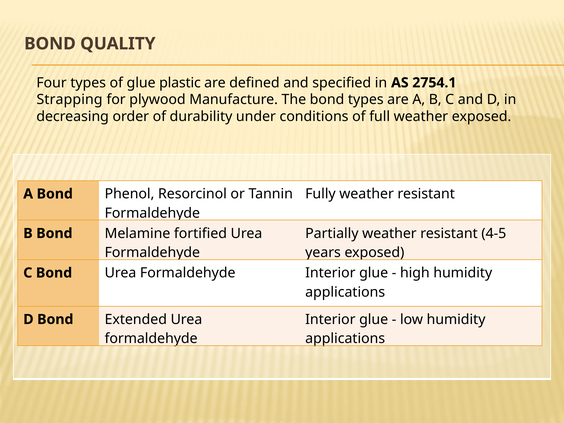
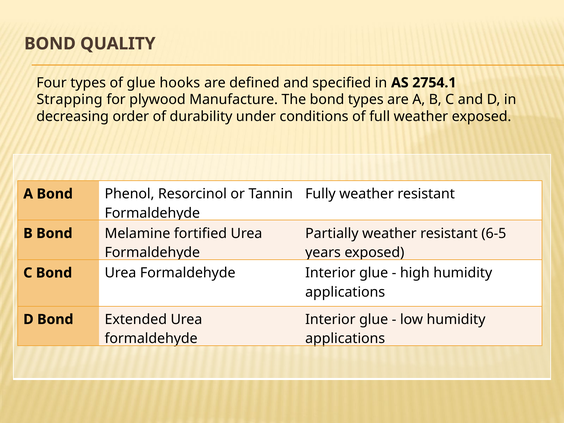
plastic: plastic -> hooks
4-5: 4-5 -> 6-5
